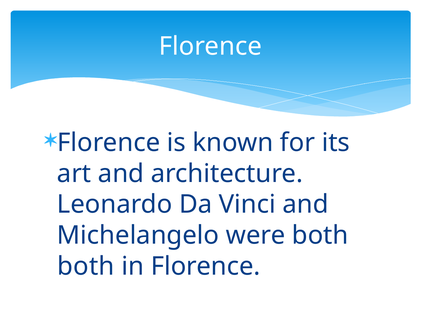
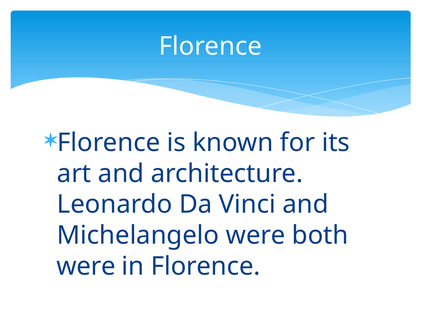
both at (86, 266): both -> were
